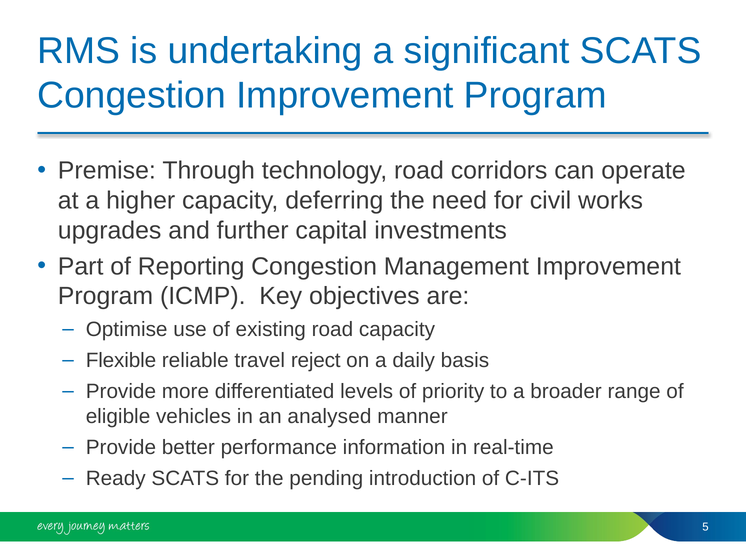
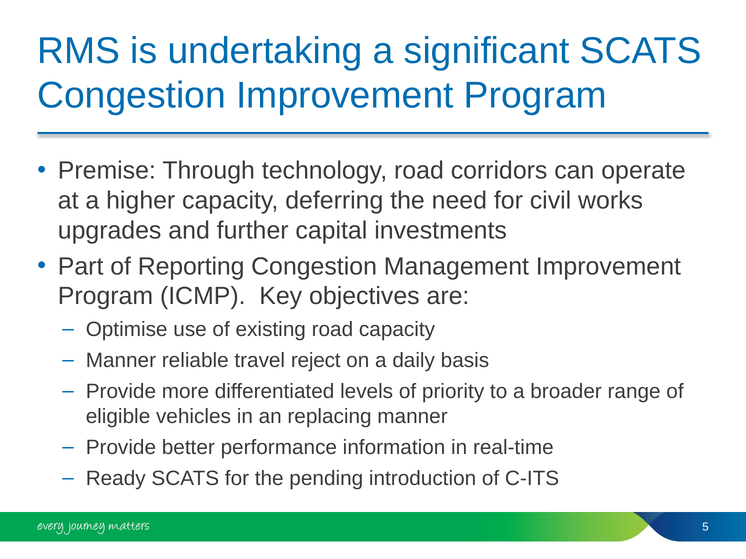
Flexible at (121, 361): Flexible -> Manner
analysed: analysed -> replacing
